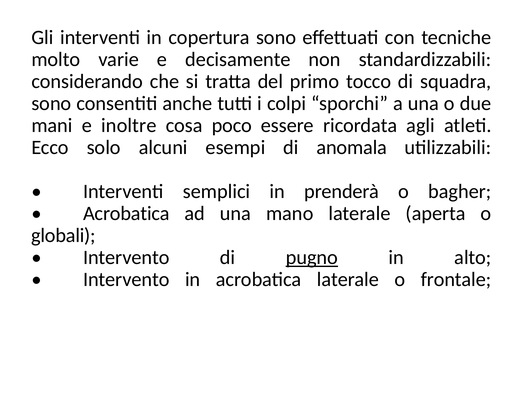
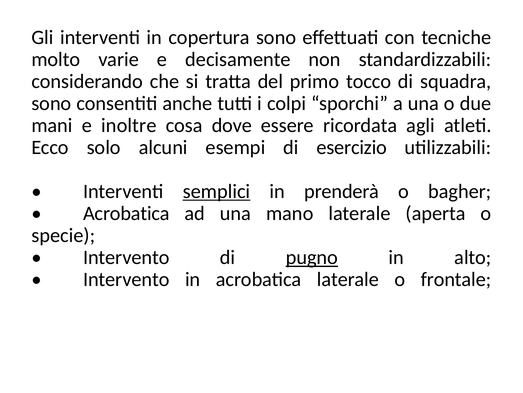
poco: poco -> dove
anomala: anomala -> esercizio
semplici underline: none -> present
globali: globali -> specie
